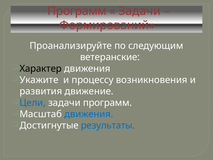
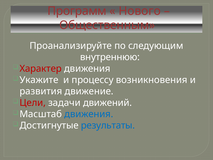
Задачи at (140, 11): Задачи -> Нового
Формирований: Формирований -> Общественным
ветеранские: ветеранские -> внутреннюю
Характер colour: black -> red
Цели colour: blue -> red
задачи программ: программ -> движений
